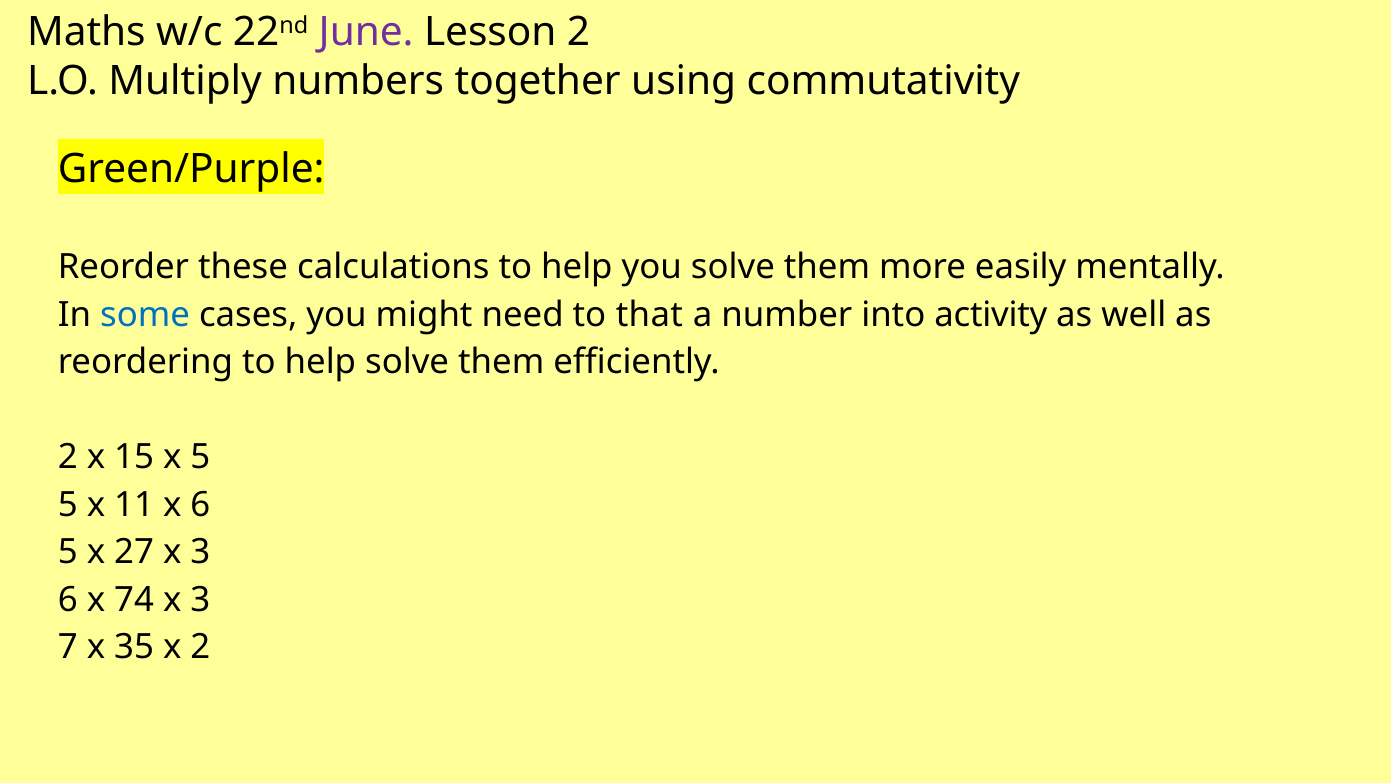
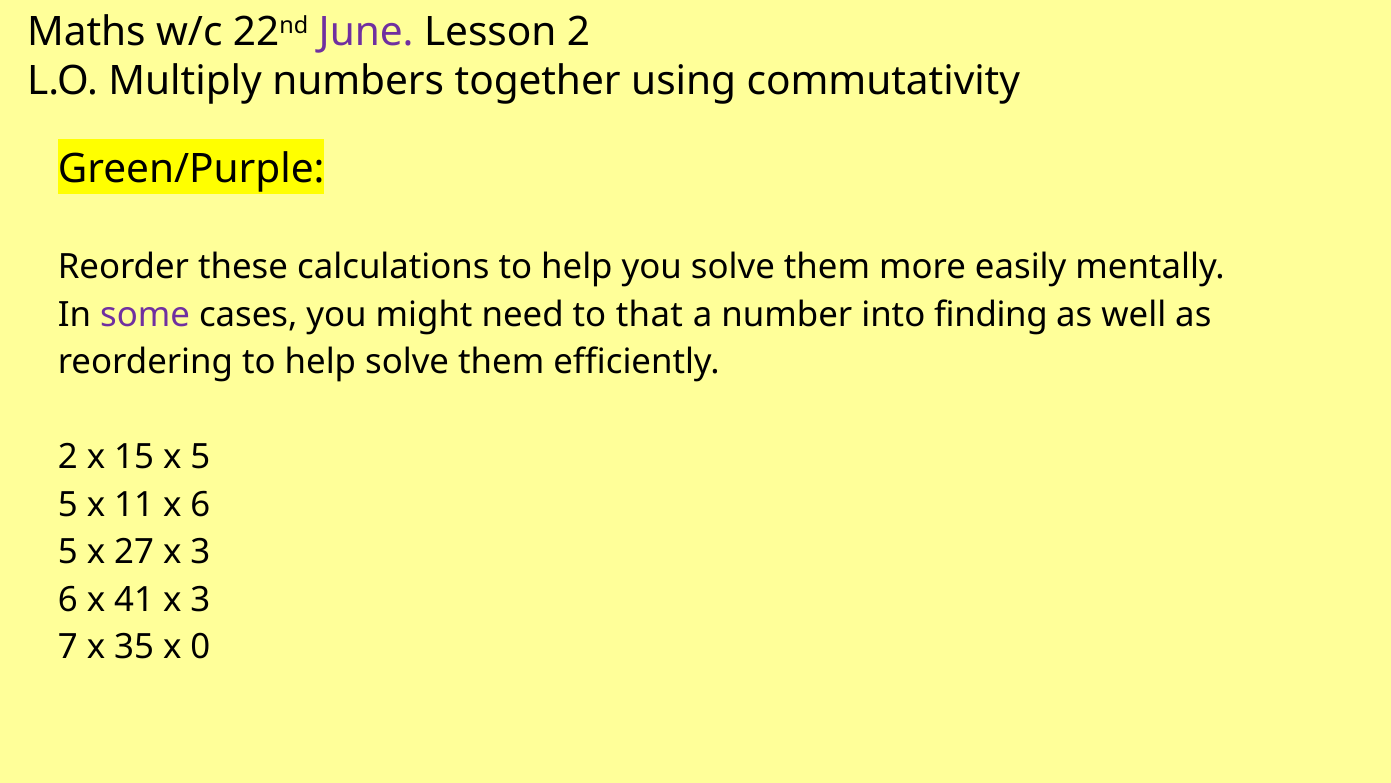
some colour: blue -> purple
activity: activity -> finding
74: 74 -> 41
x 2: 2 -> 0
